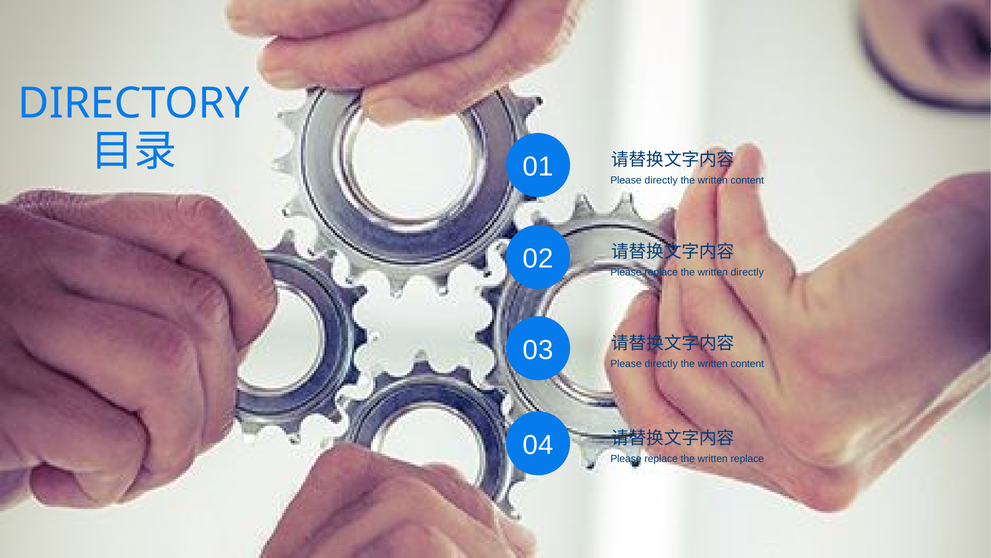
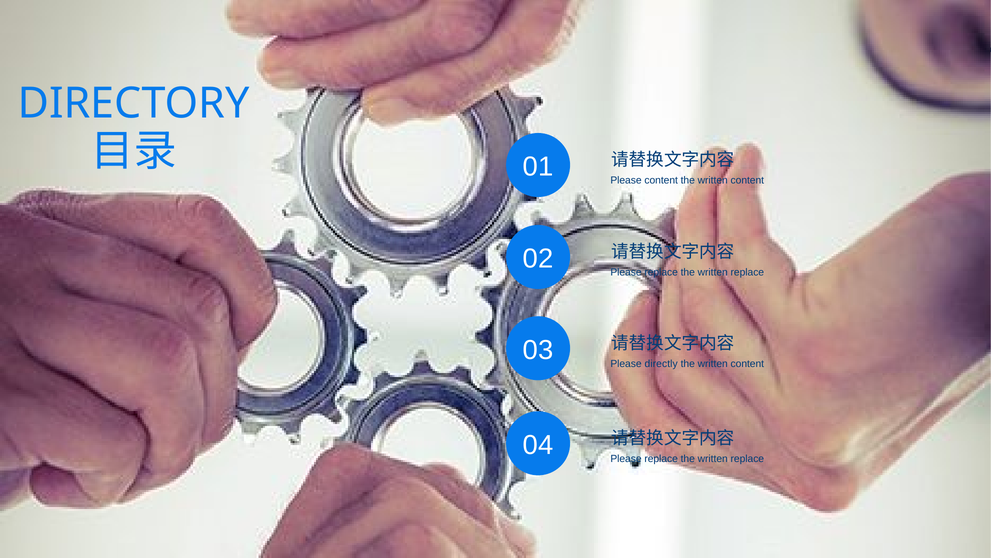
01 Please directly: directly -> content
directly at (747, 272): directly -> replace
